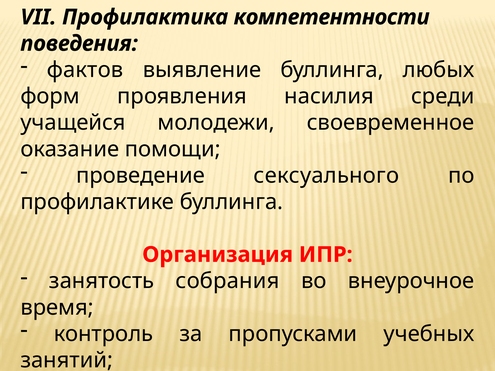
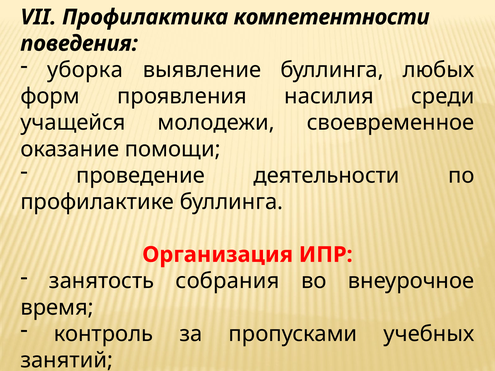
фактов: фактов -> уборка
сексуального: сексуального -> деятельности
